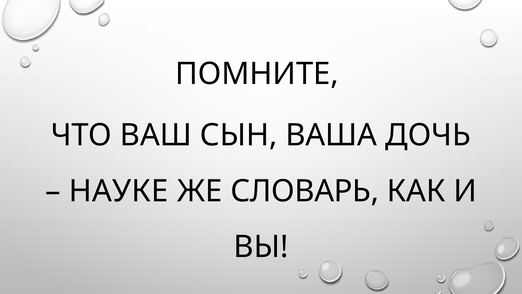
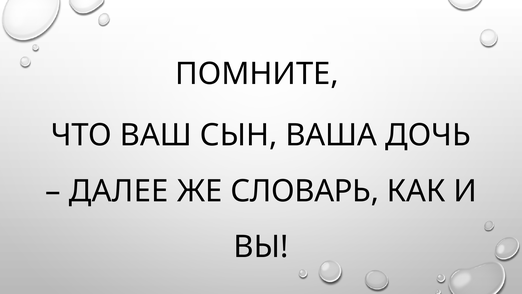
НАУКЕ: НАУКЕ -> ДАЛЕЕ
